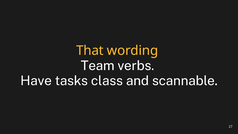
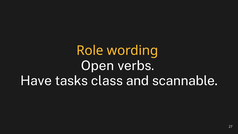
That: That -> Role
Team: Team -> Open
